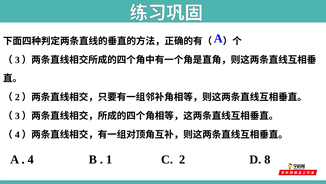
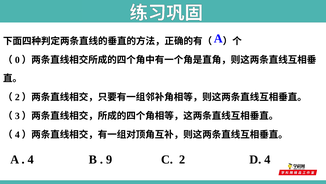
3 at (17, 60): 3 -> 0
1: 1 -> 9
D 8: 8 -> 4
